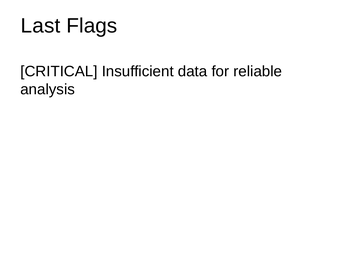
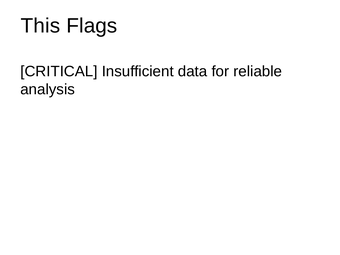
Last: Last -> This
